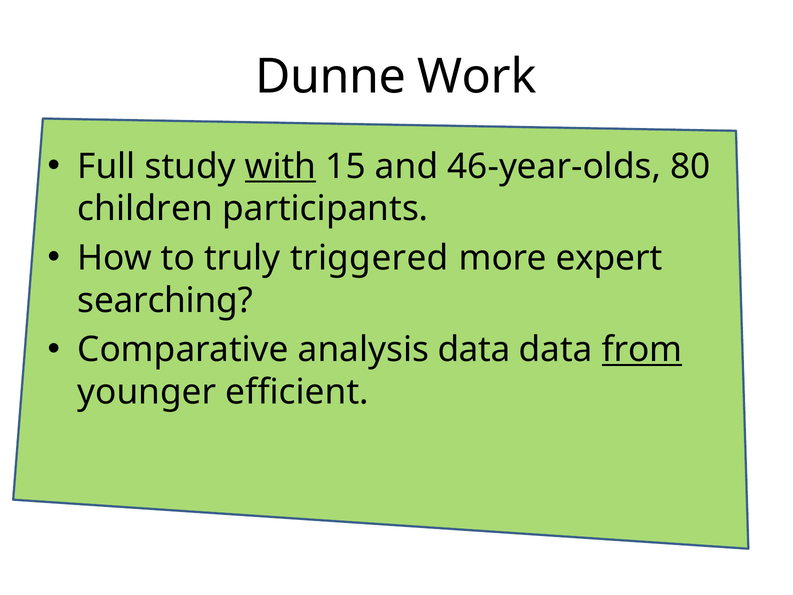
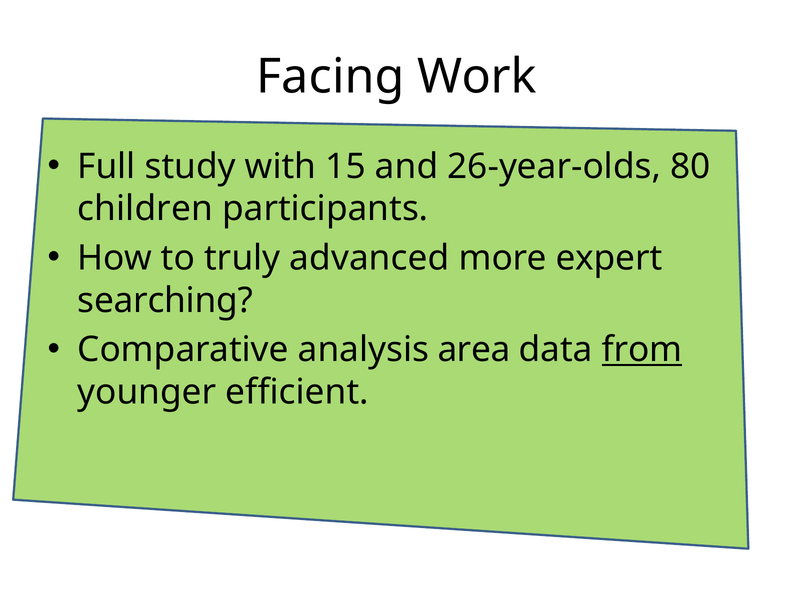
Dunne: Dunne -> Facing
with underline: present -> none
46-year-olds: 46-year-olds -> 26-year-olds
triggered: triggered -> advanced
analysis data: data -> area
